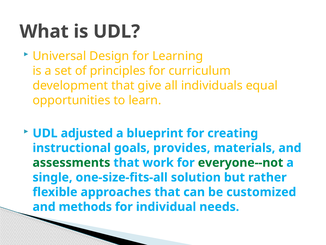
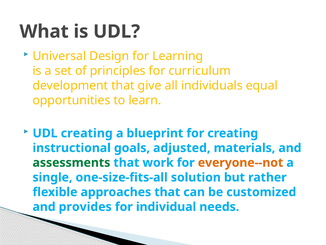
UDL adjusted: adjusted -> creating
provides: provides -> adjusted
everyone--not colour: green -> orange
methods: methods -> provides
